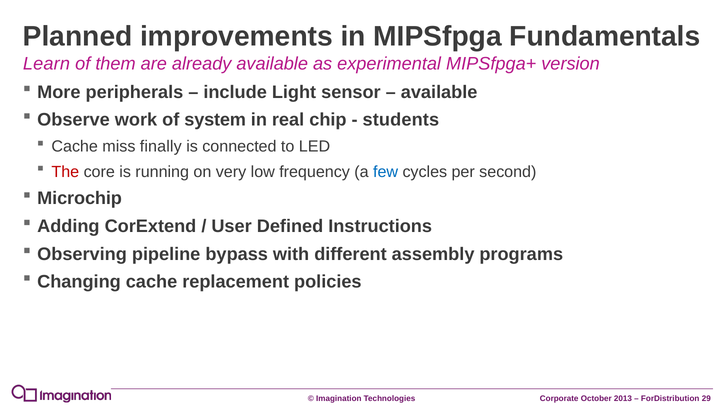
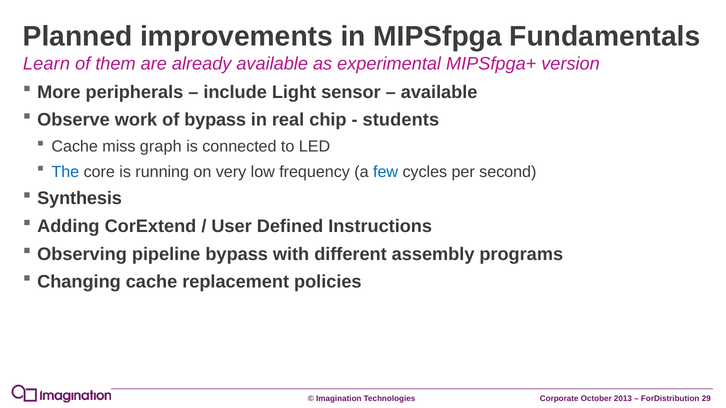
of system: system -> bypass
finally: finally -> graph
The colour: red -> blue
Microchip: Microchip -> Synthesis
